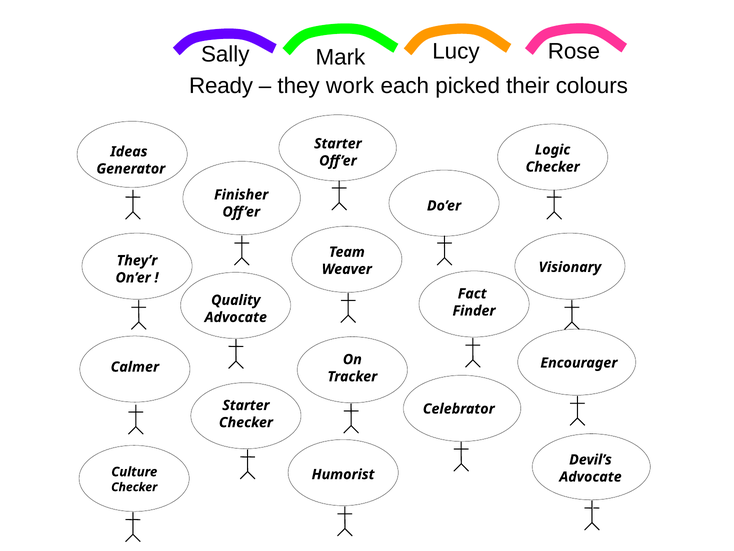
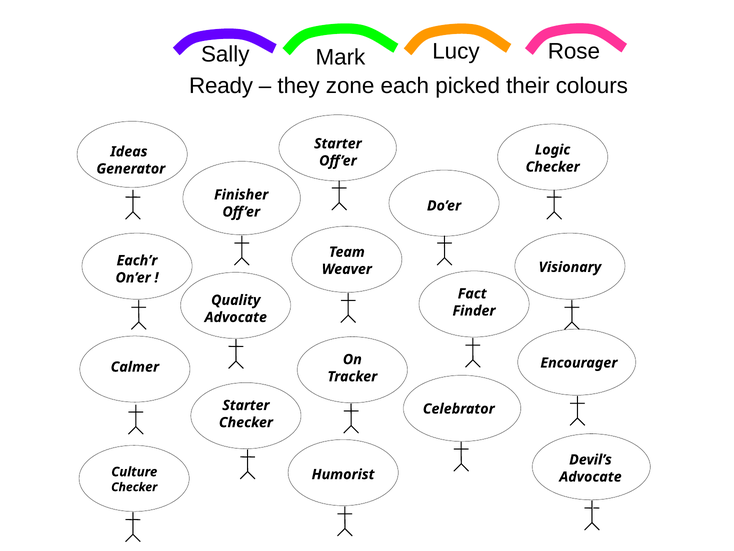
work: work -> zone
They’r: They’r -> Each’r
